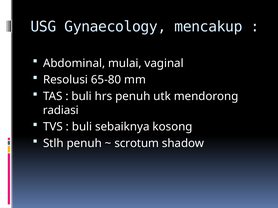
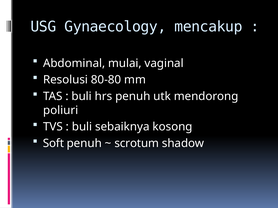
65-80: 65-80 -> 80-80
radiasi: radiasi -> poliuri
Stlh: Stlh -> Soft
